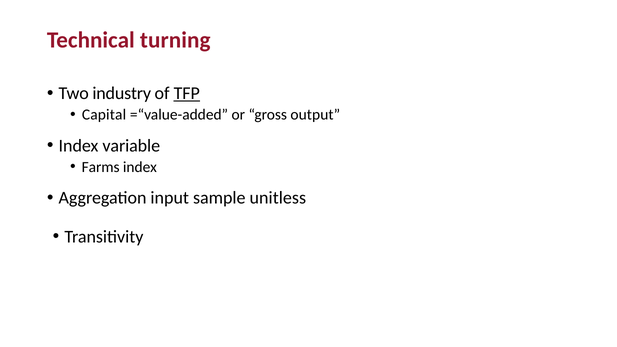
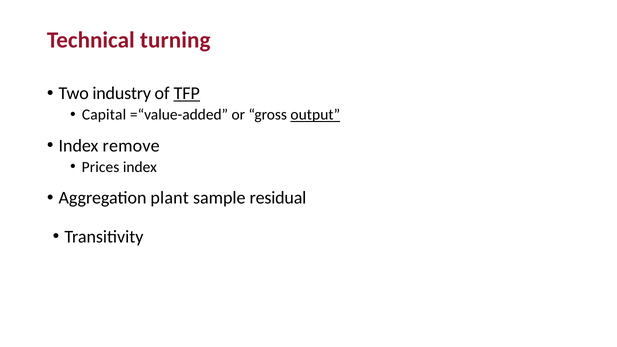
output underline: none -> present
variable: variable -> remove
Farms: Farms -> Prices
input: input -> plant
unitless: unitless -> residual
